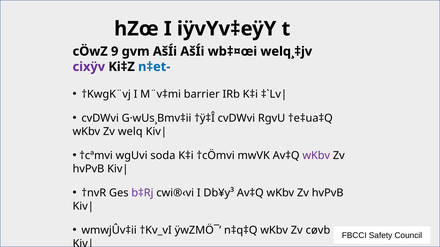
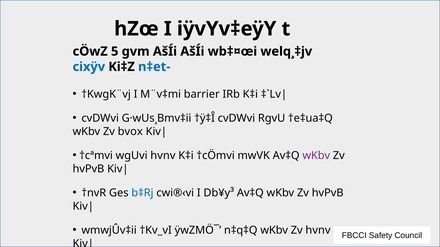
9: 9 -> 5
cixÿv colour: purple -> blue
welq: welq -> bvox
wgUvi soda: soda -> hvnv
b‡Rj colour: purple -> blue
Zv cøvb: cøvb -> hvnv
